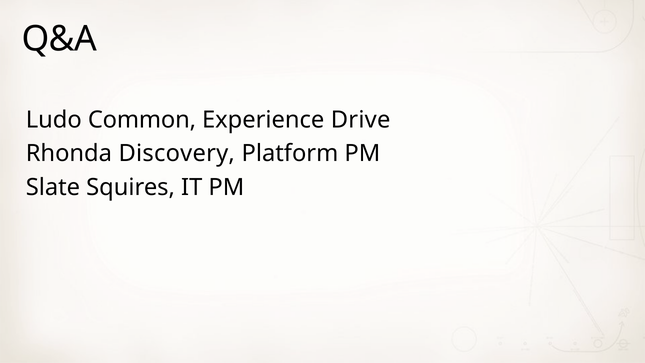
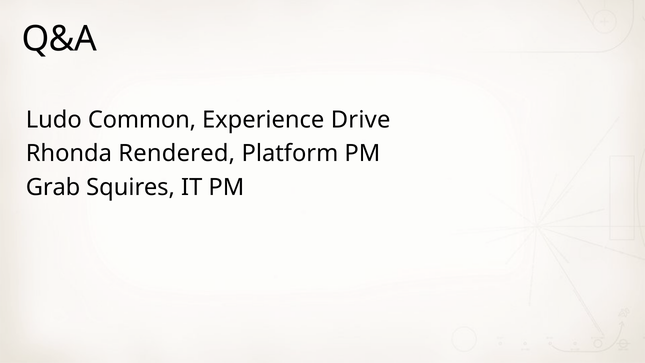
Discovery: Discovery -> Rendered
Slate: Slate -> Grab
